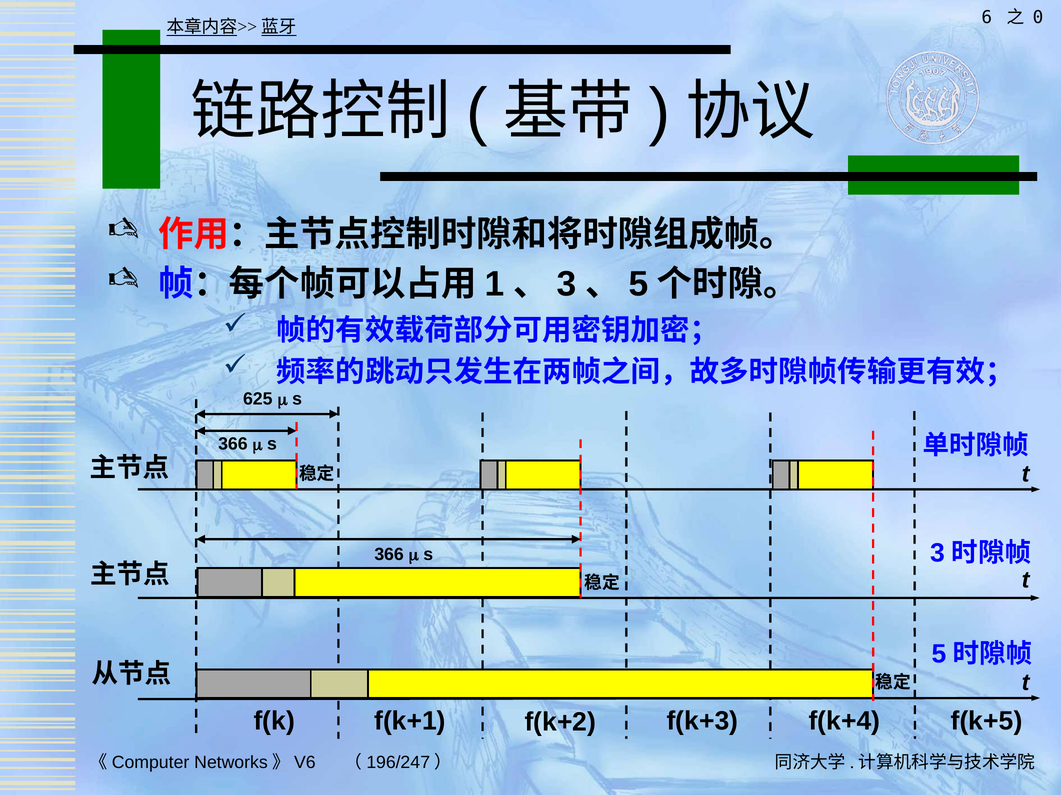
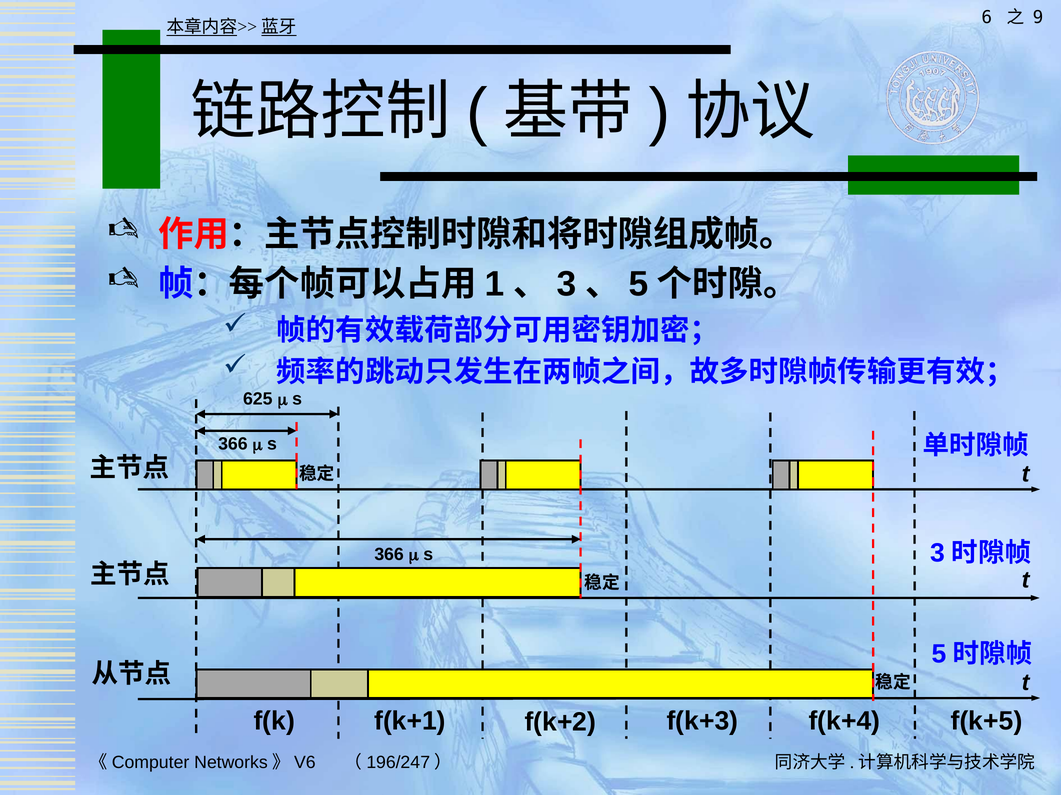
0: 0 -> 9
